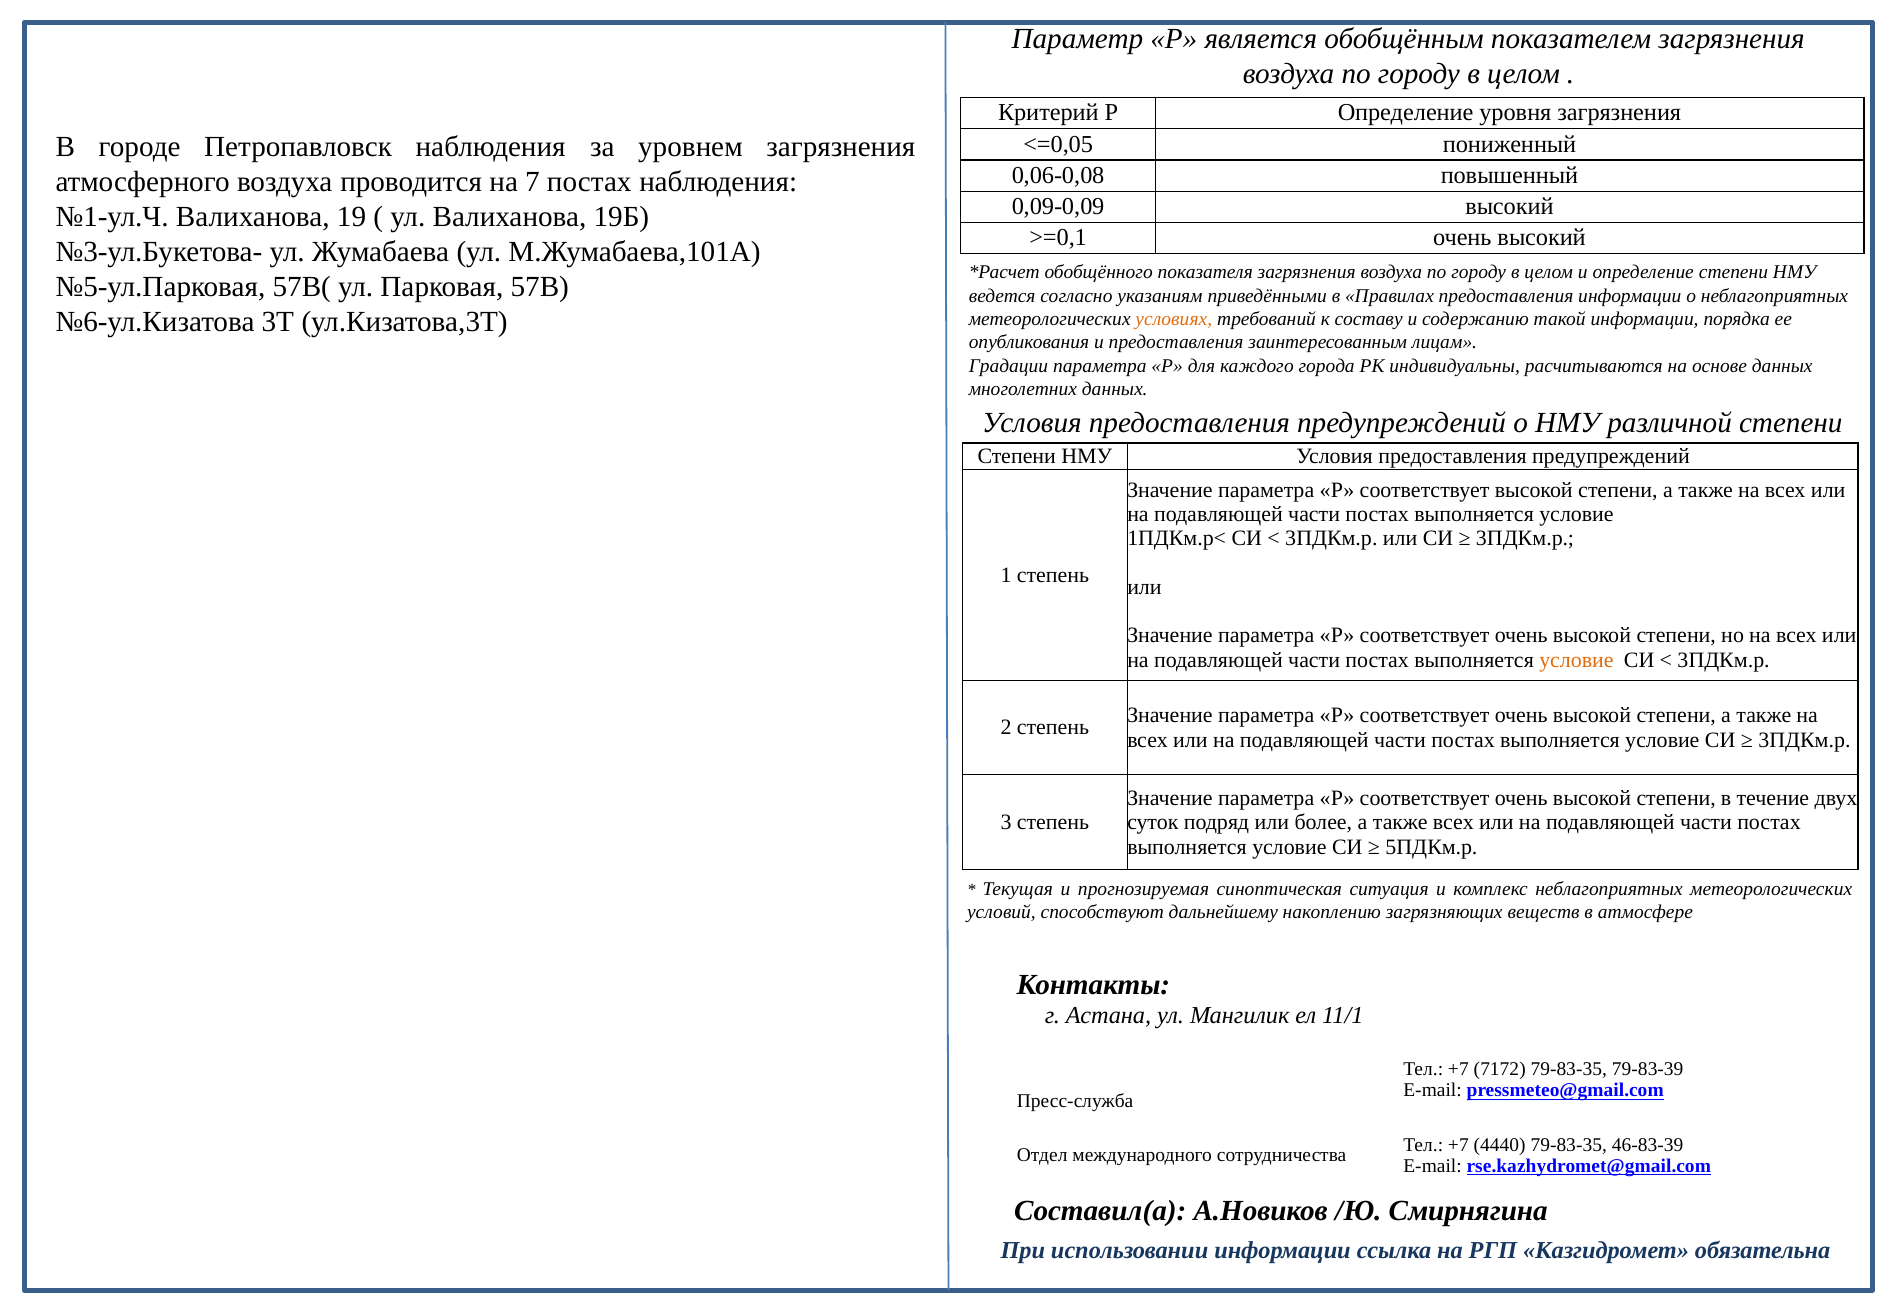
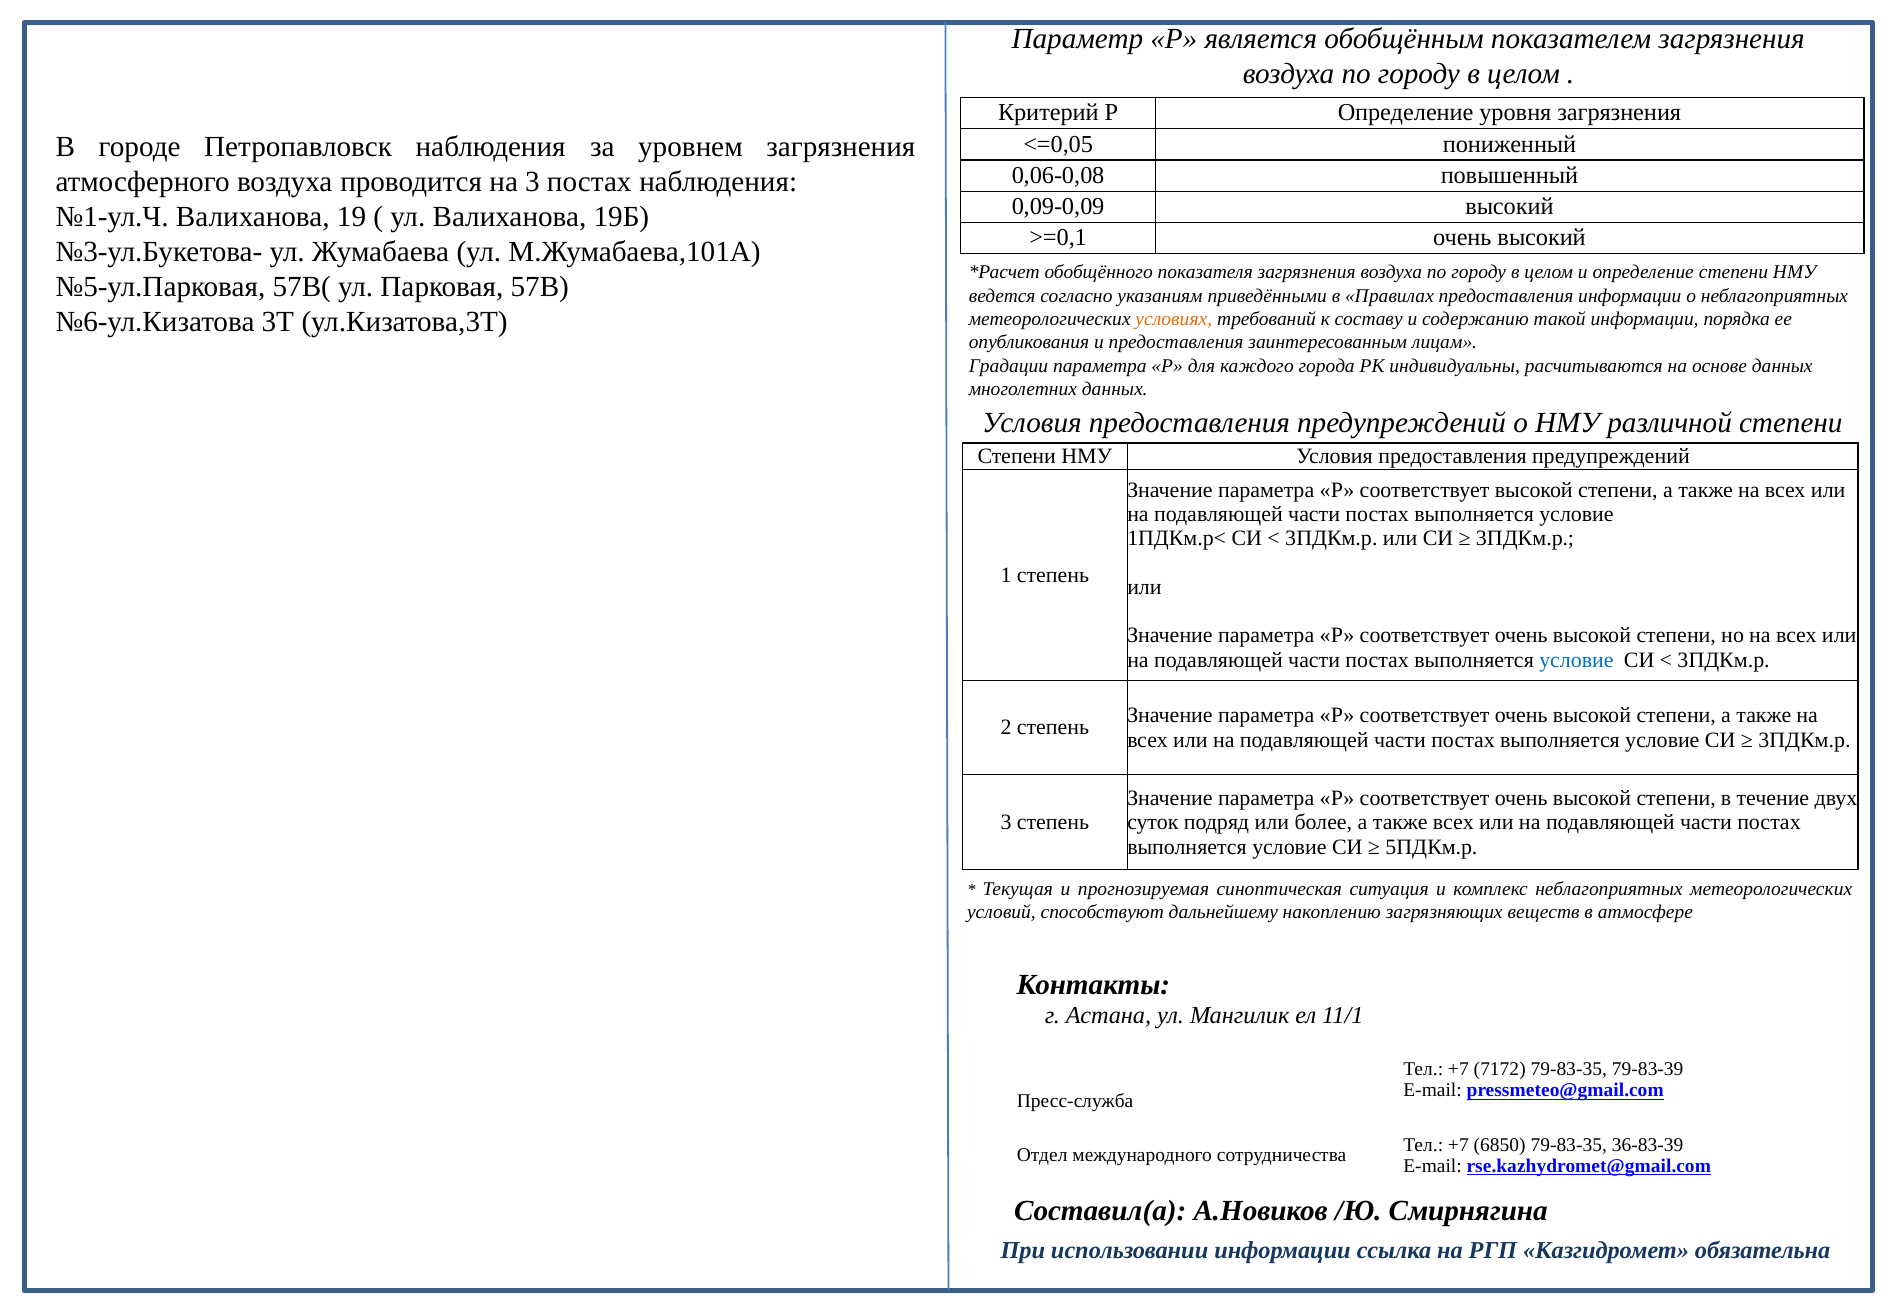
на 7: 7 -> 3
условие at (1576, 660) colour: orange -> blue
4440: 4440 -> 6850
46-83-39: 46-83-39 -> 36-83-39
